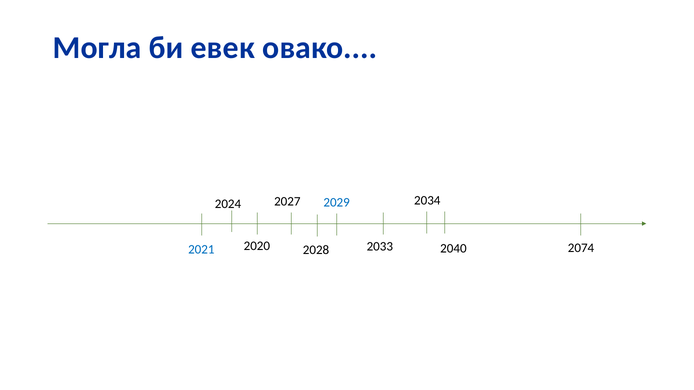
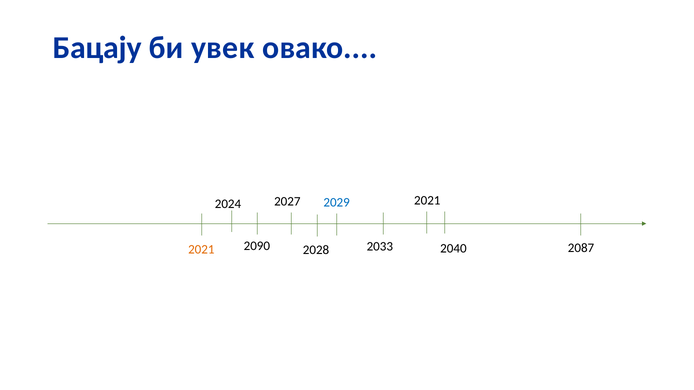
Могла: Могла -> Бацају
евек: евек -> увек
2034 at (427, 201): 2034 -> 2021
2020: 2020 -> 2090
2074: 2074 -> 2087
2021 at (201, 250) colour: blue -> orange
